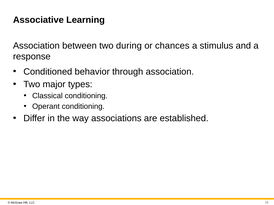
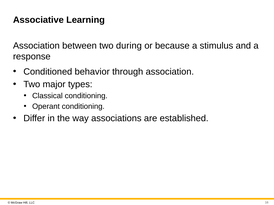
chances: chances -> because
